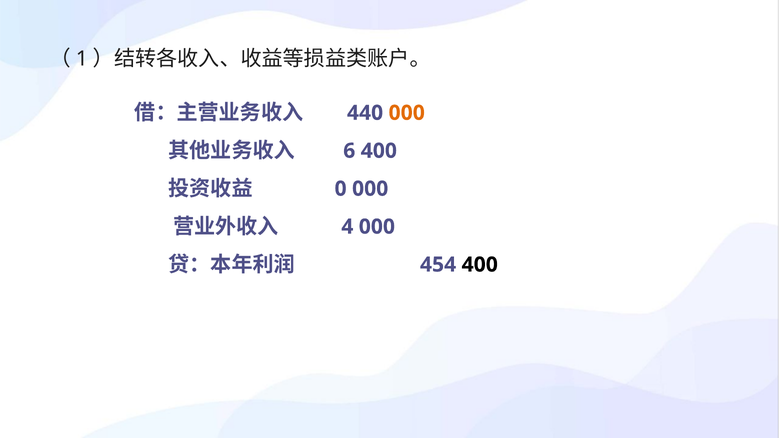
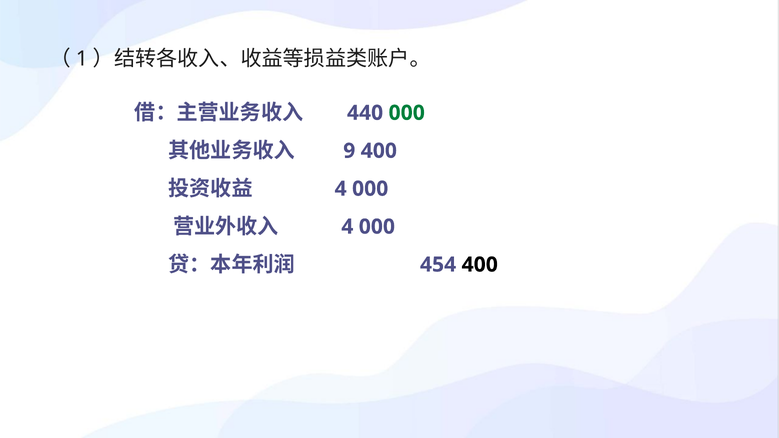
000 at (407, 113) colour: orange -> green
6: 6 -> 9
0 at (341, 189): 0 -> 4
